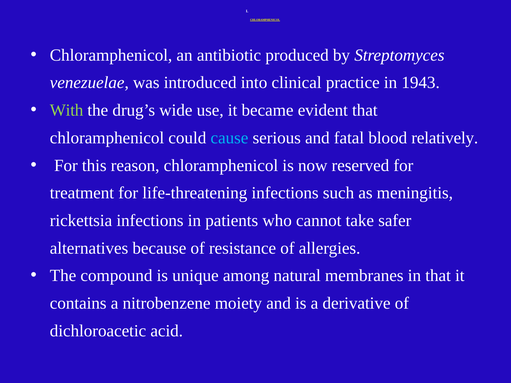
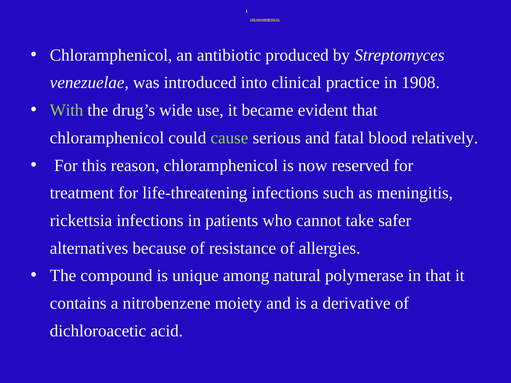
1943: 1943 -> 1908
cause colour: light blue -> light green
membranes: membranes -> polymerase
